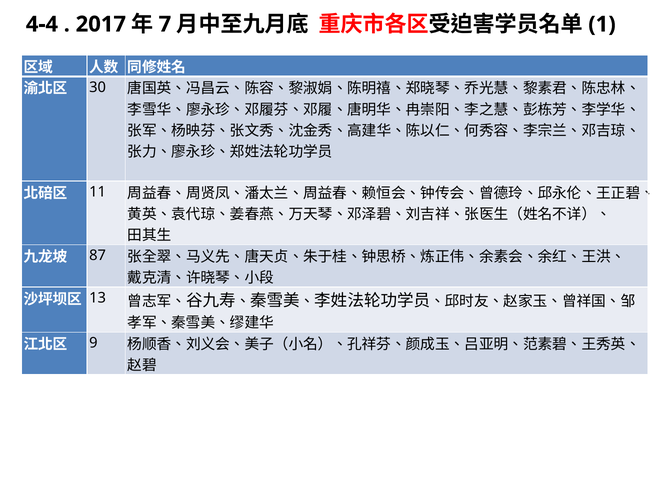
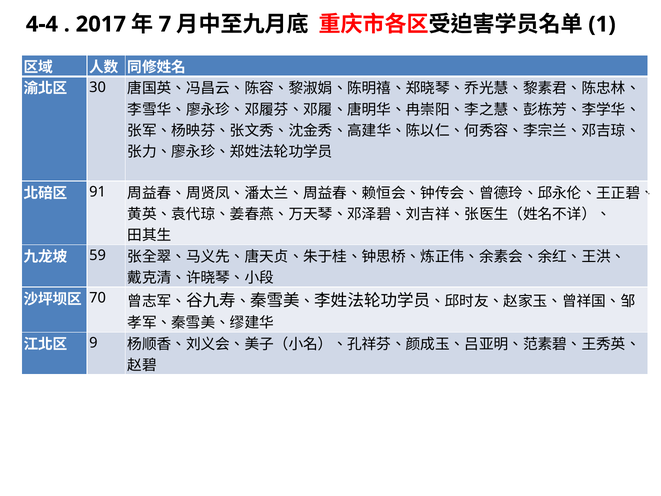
11: 11 -> 91
87: 87 -> 59
13: 13 -> 70
